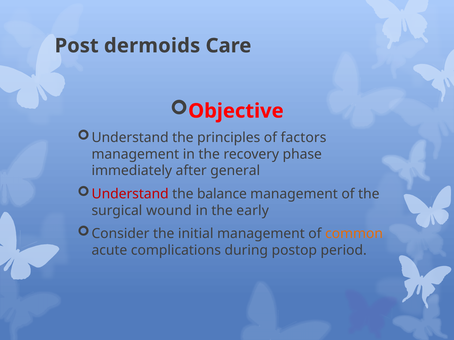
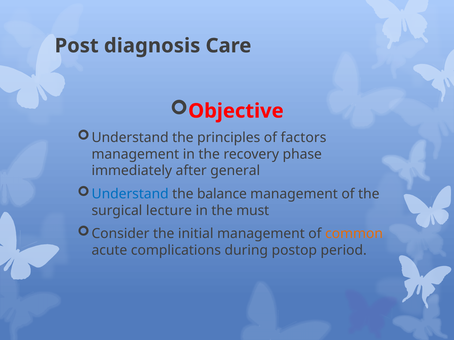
dermoids: dermoids -> diagnosis
Understand at (130, 194) colour: red -> blue
wound: wound -> lecture
early: early -> must
